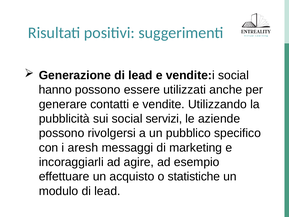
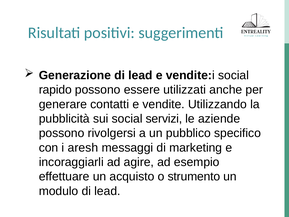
hanno: hanno -> rapido
statistiche: statistiche -> strumento
